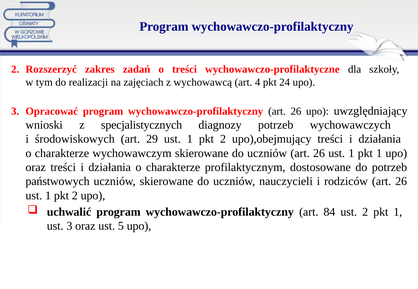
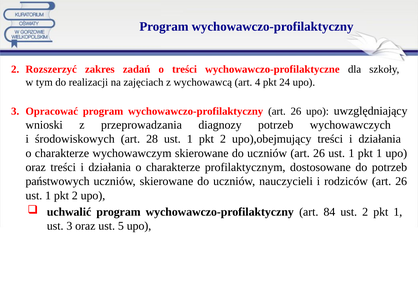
specjalistycznych: specjalistycznych -> przeprowadzania
29: 29 -> 28
